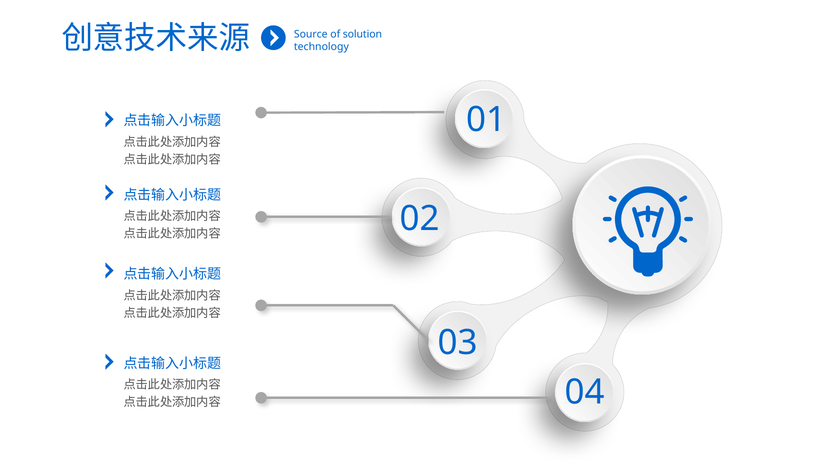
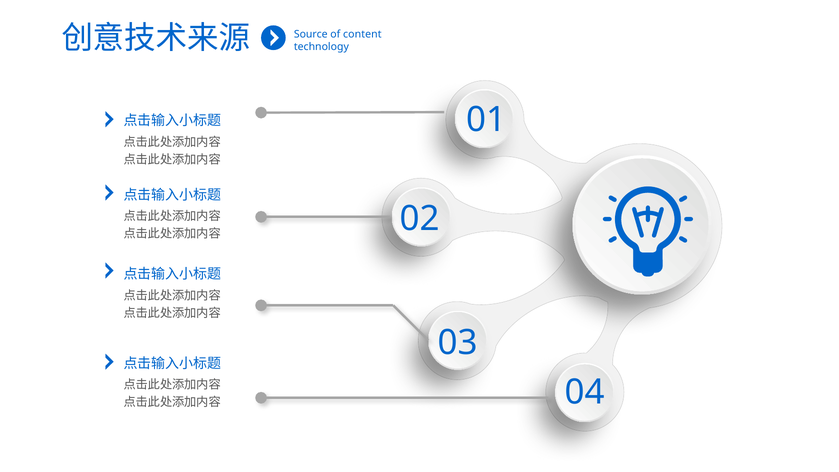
solution: solution -> content
